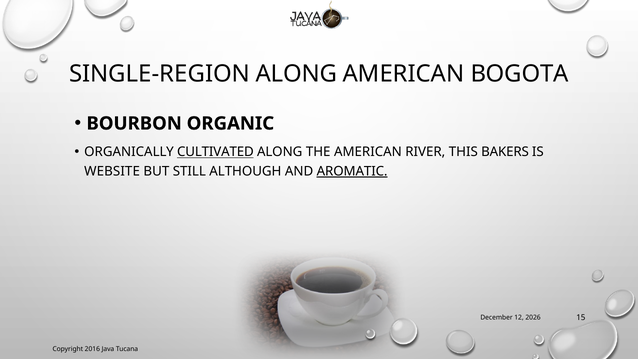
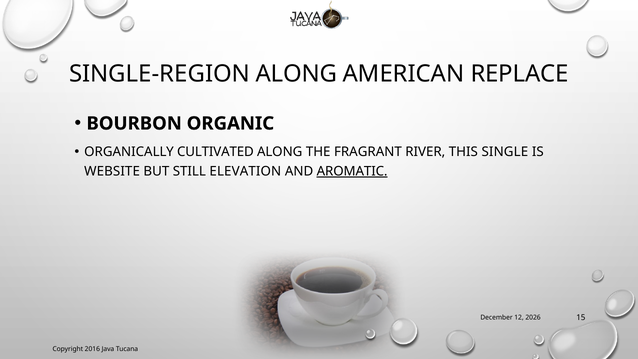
BOGOTA: BOGOTA -> REPLACE
CULTIVATED underline: present -> none
THE AMERICAN: AMERICAN -> FRAGRANT
BAKERS: BAKERS -> SINGLE
ALTHOUGH: ALTHOUGH -> ELEVATION
